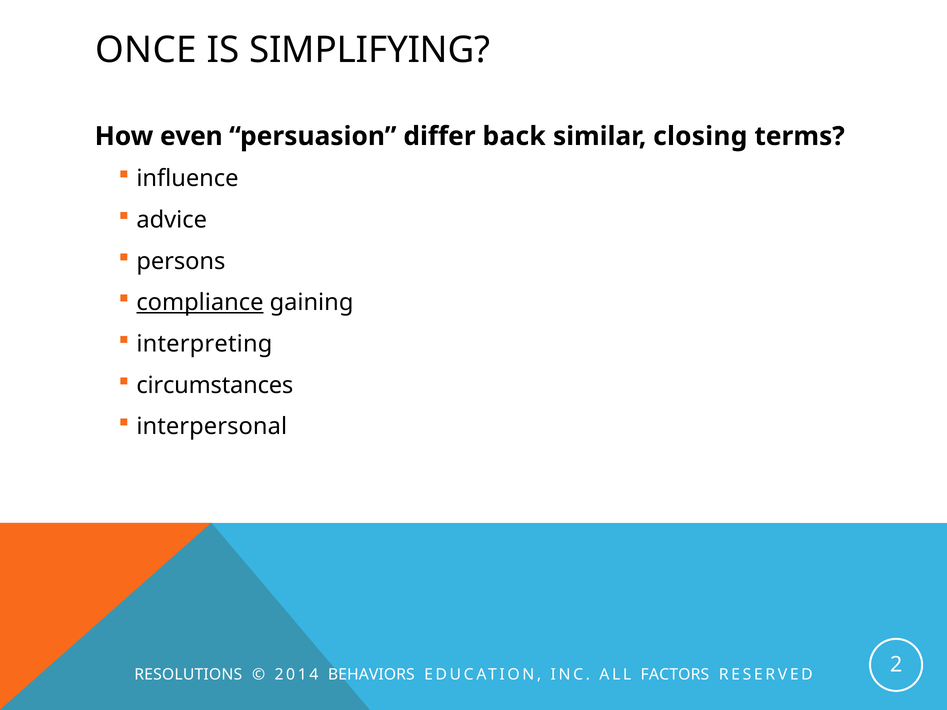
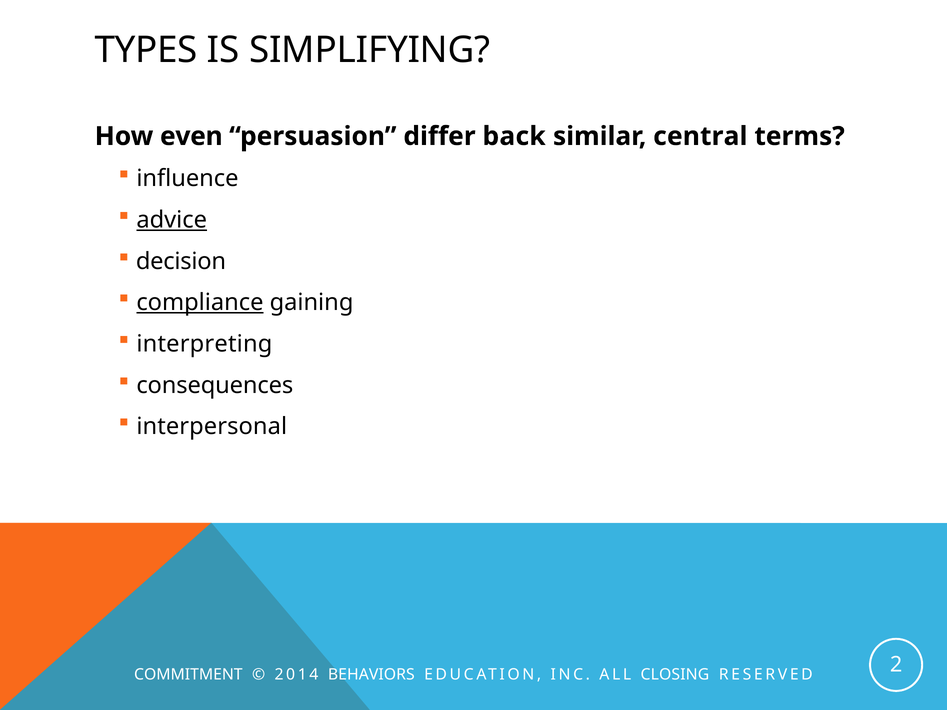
ONCE: ONCE -> TYPES
closing: closing -> central
advice underline: none -> present
persons: persons -> decision
circumstances: circumstances -> consequences
RESOLUTIONS: RESOLUTIONS -> COMMITMENT
FACTORS: FACTORS -> CLOSING
